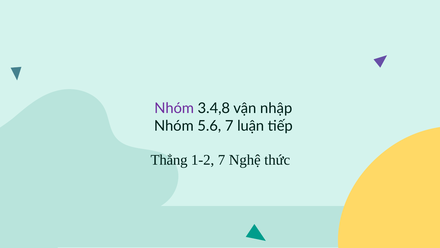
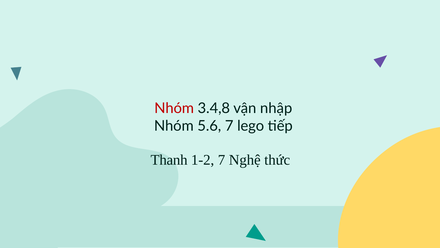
Nhóm at (174, 108) colour: purple -> red
luận: luận -> lego
Thẳng: Thẳng -> Thanh
